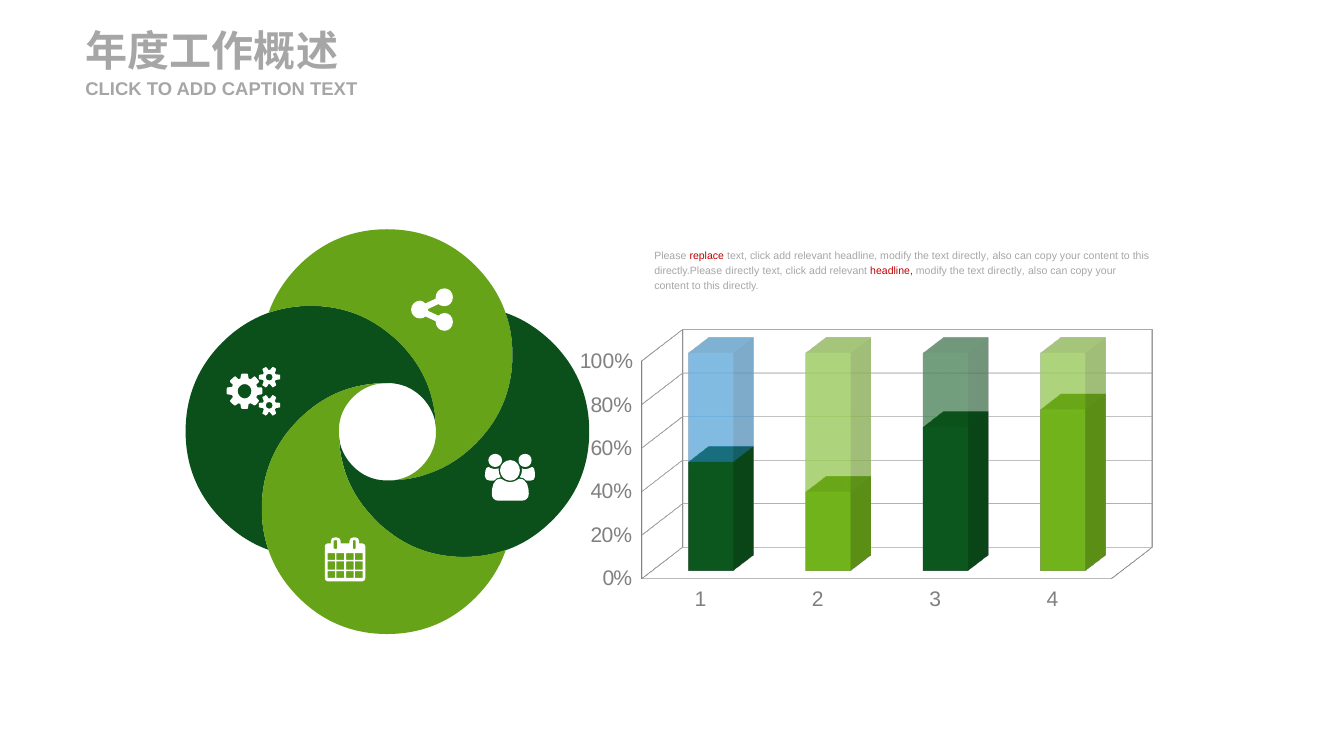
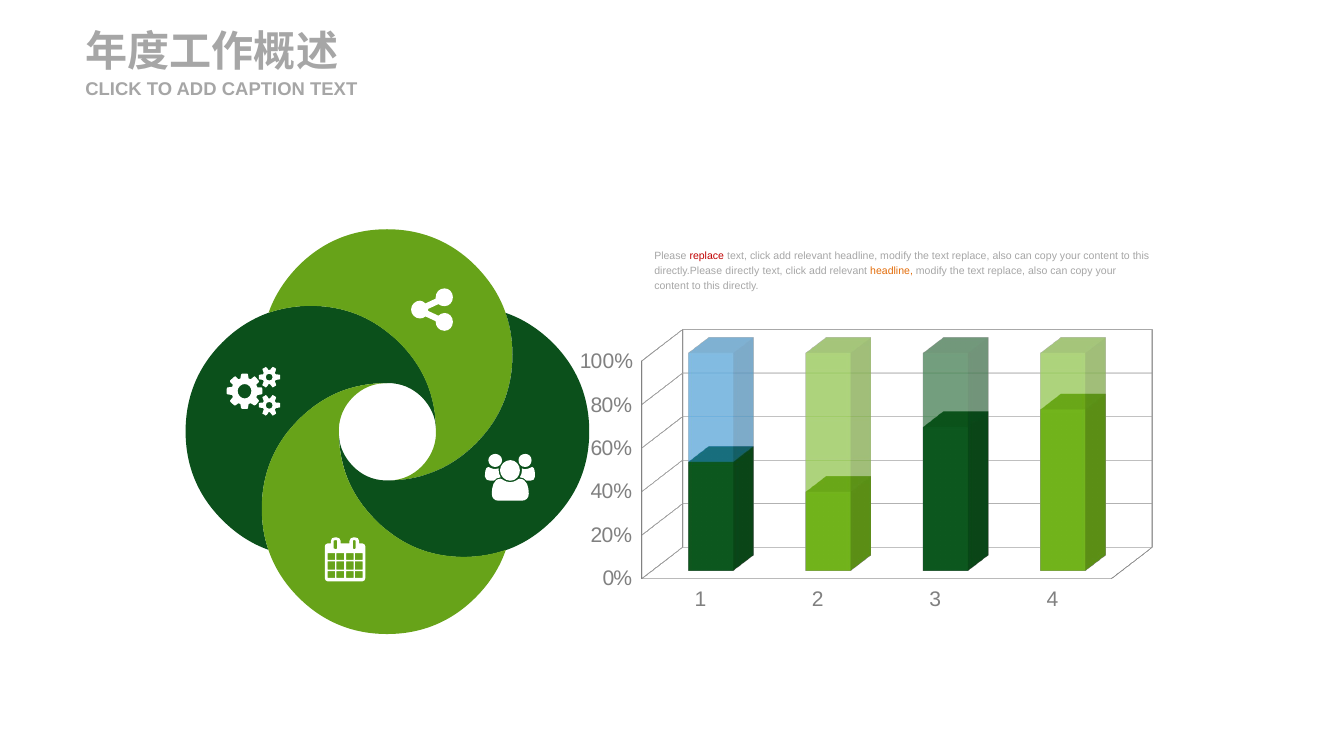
directly at (971, 256): directly -> replace
headline at (892, 271) colour: red -> orange
directly at (1006, 271): directly -> replace
